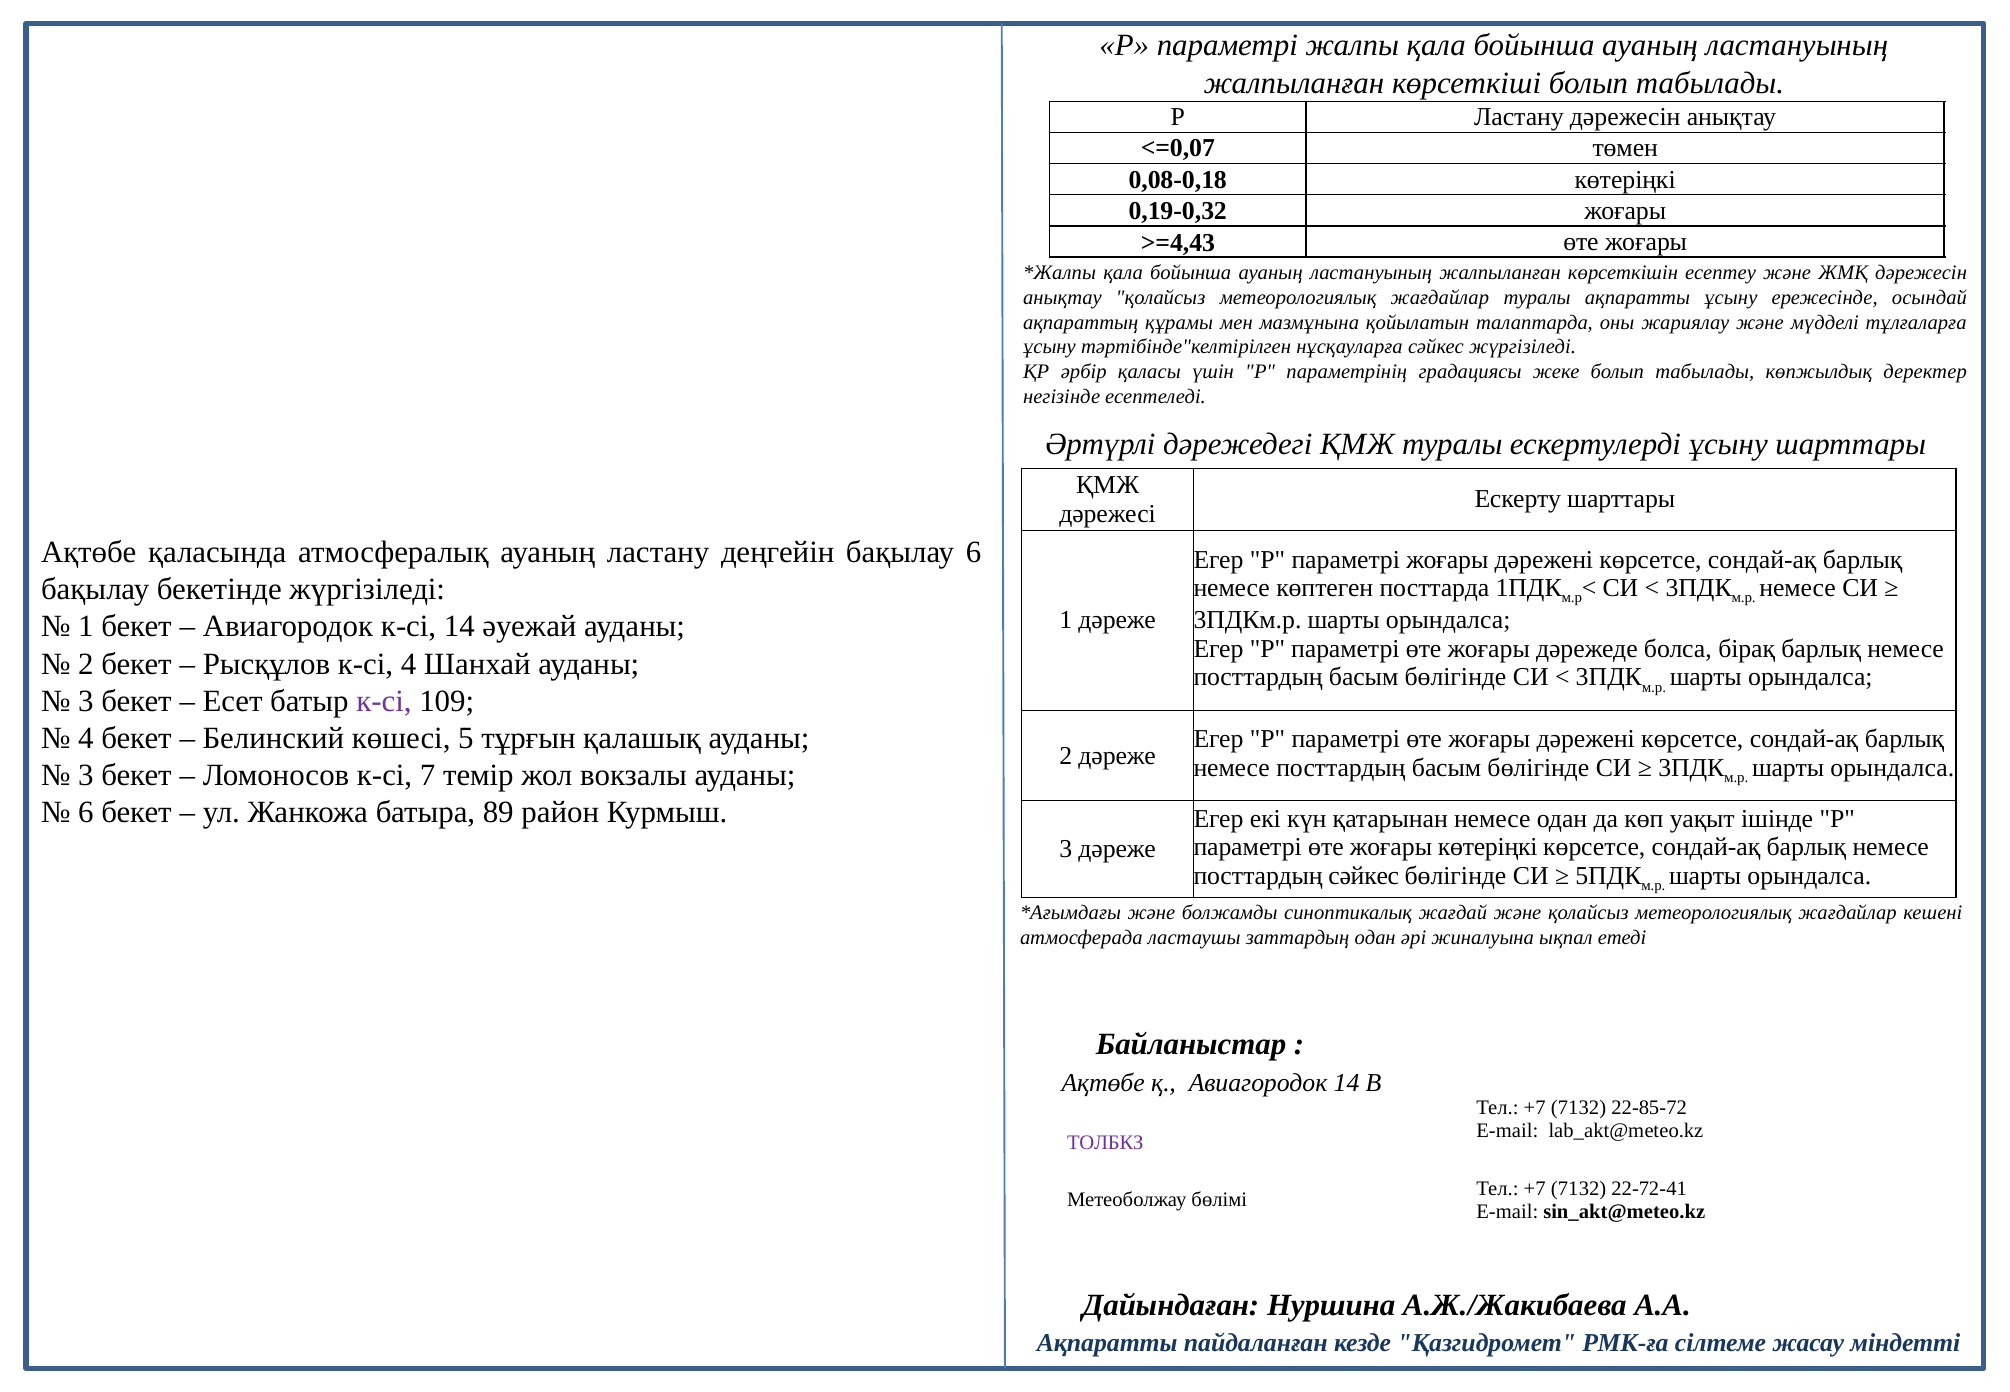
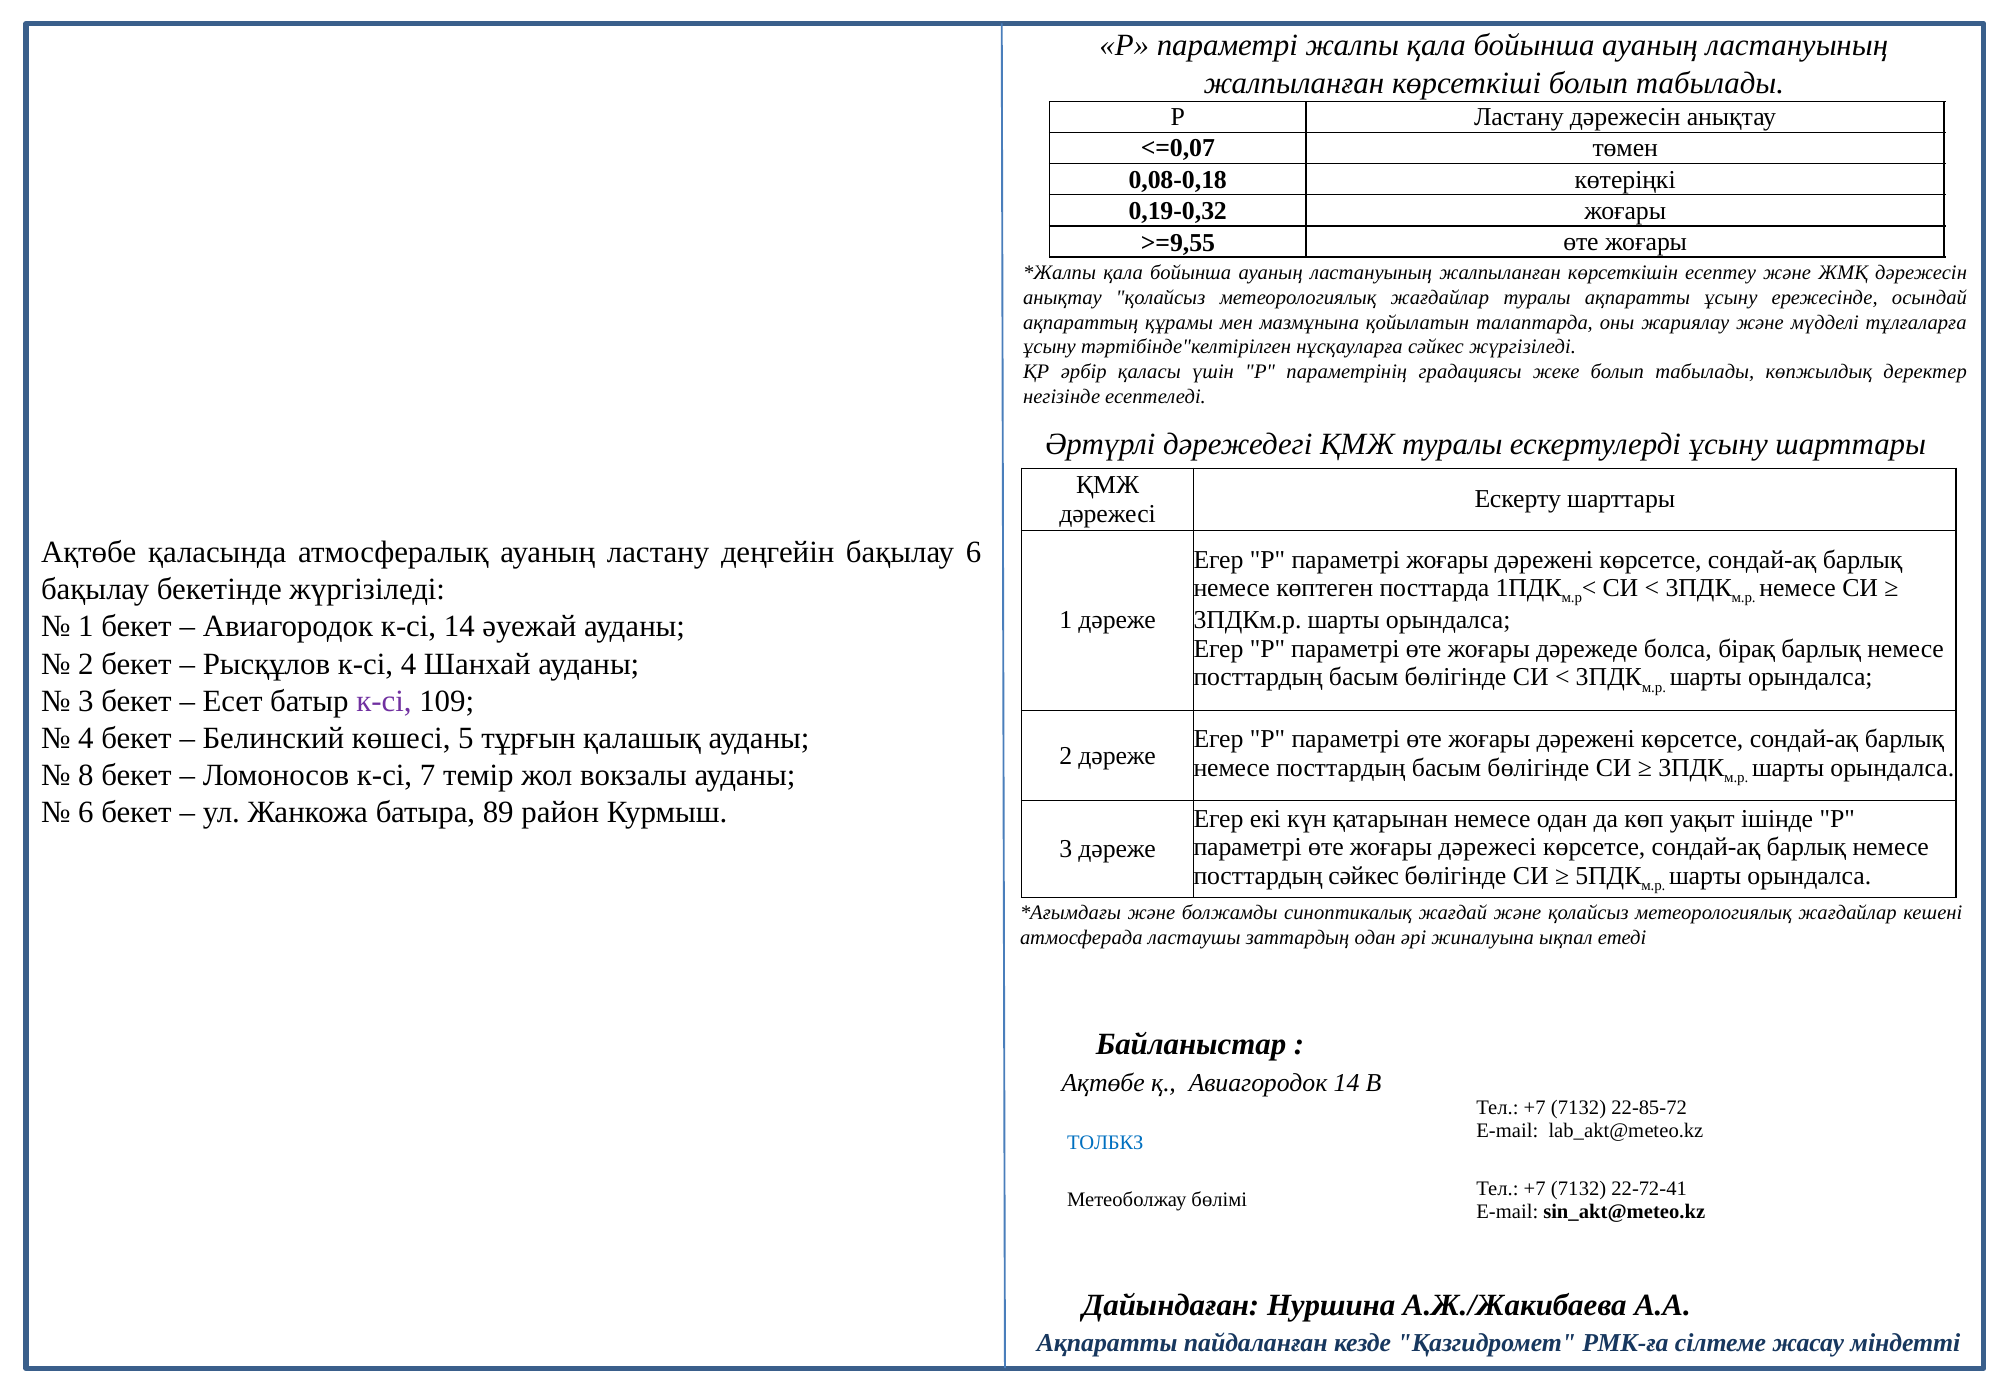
>=4,43: >=4,43 -> >=9,55
3 at (86, 775): 3 -> 8
жоғары көтеріңкі: көтеріңкі -> дәрежесі
ТОЛБКЗ colour: purple -> blue
